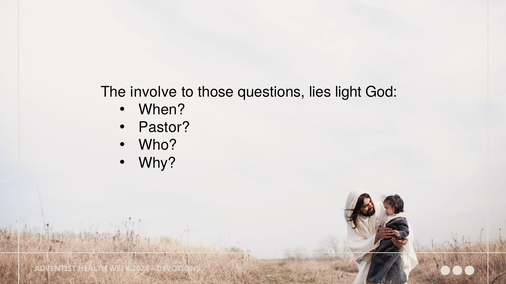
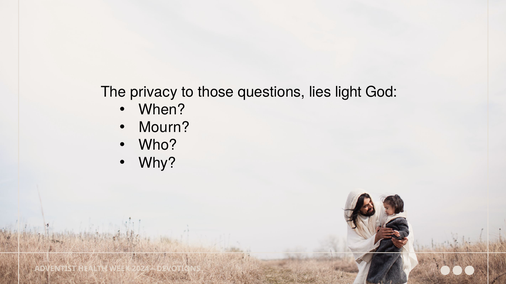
involve: involve -> privacy
Pastor: Pastor -> Mourn
